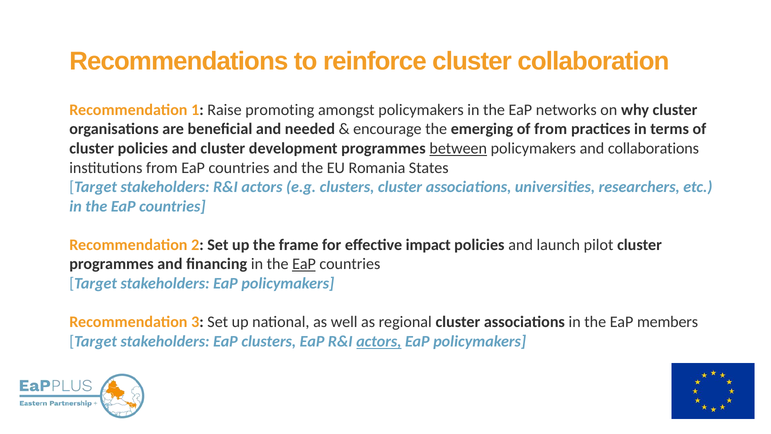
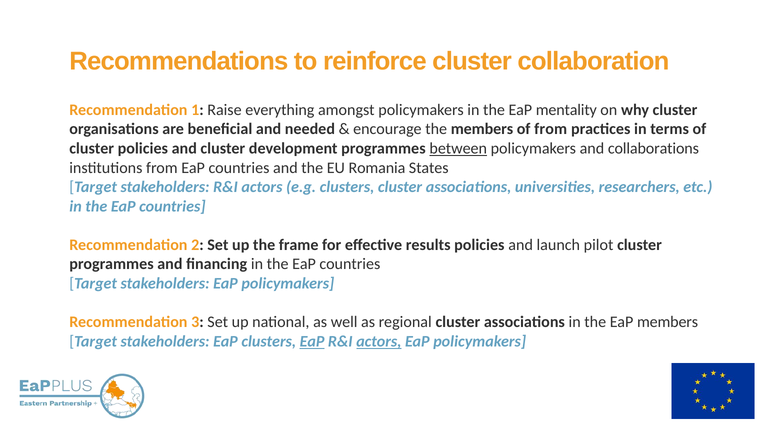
promoting: promoting -> everything
networks: networks -> mentality
the emerging: emerging -> members
impact: impact -> results
EaP at (304, 264) underline: present -> none
EaP at (312, 341) underline: none -> present
